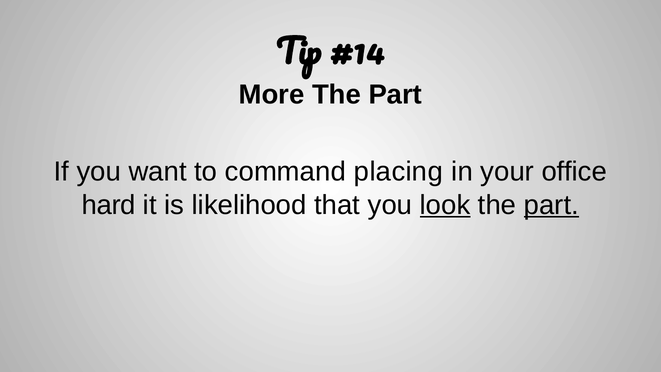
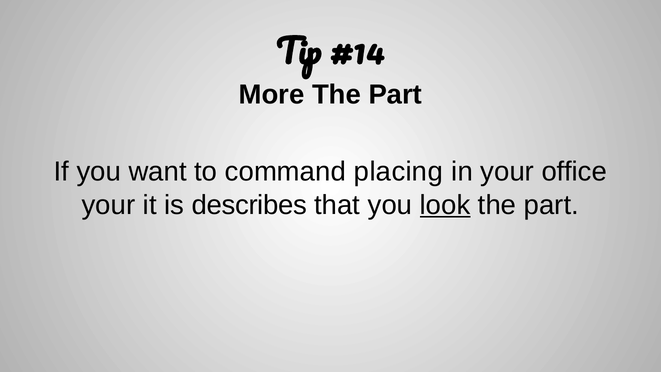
hard at (109, 205): hard -> your
likelihood: likelihood -> describes
part at (551, 205) underline: present -> none
